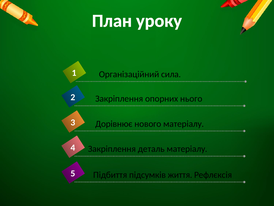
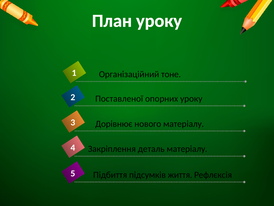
сила: сила -> тоне
Закріплення at (119, 98): Закріплення -> Поставленої
опорних нього: нього -> уроку
